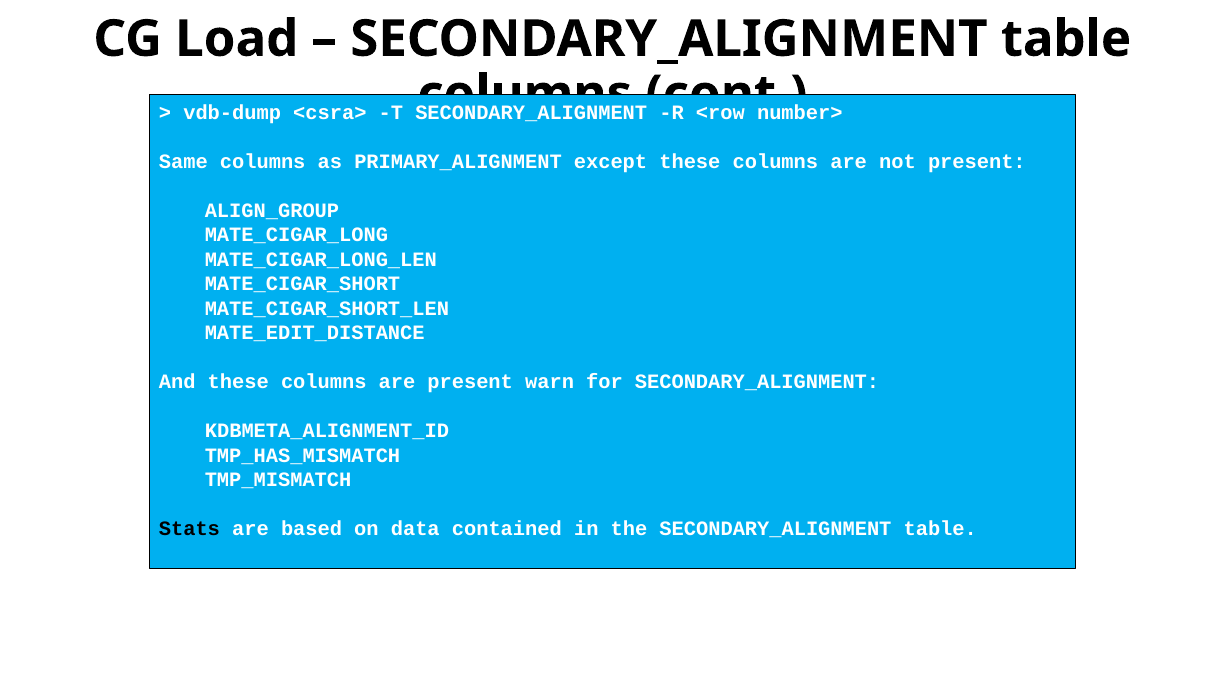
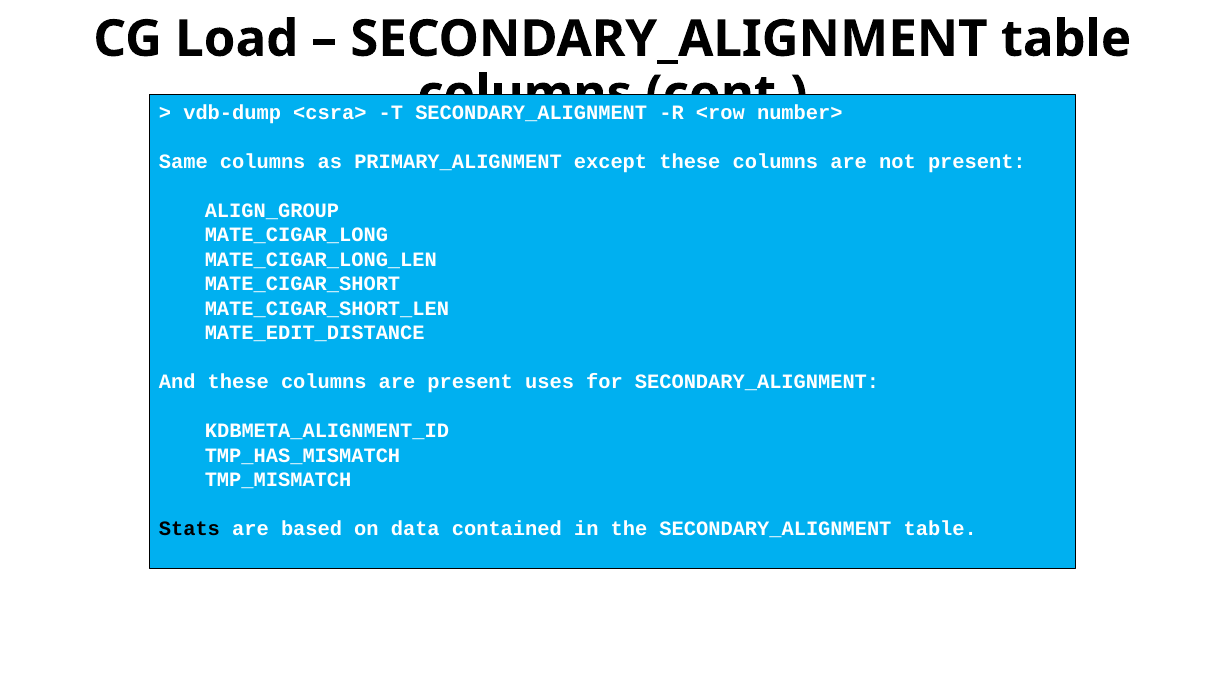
warn: warn -> uses
